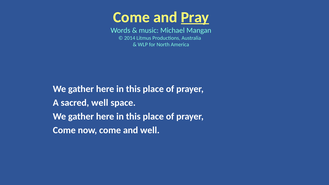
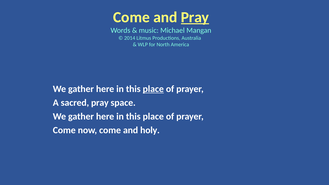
place at (153, 89) underline: none -> present
sacred well: well -> pray
and well: well -> holy
